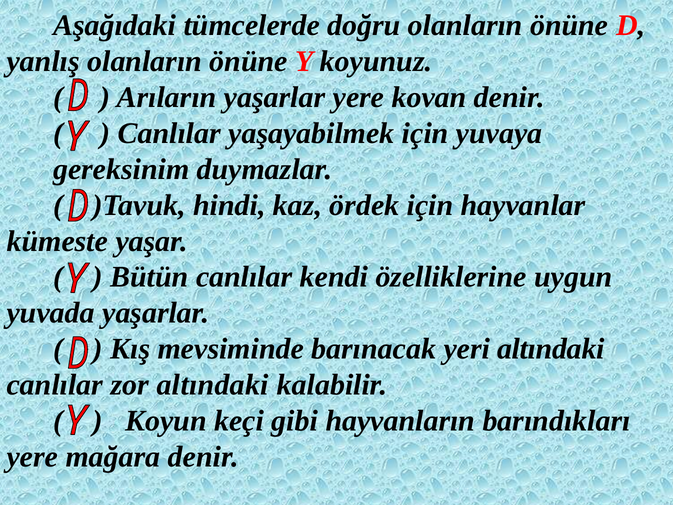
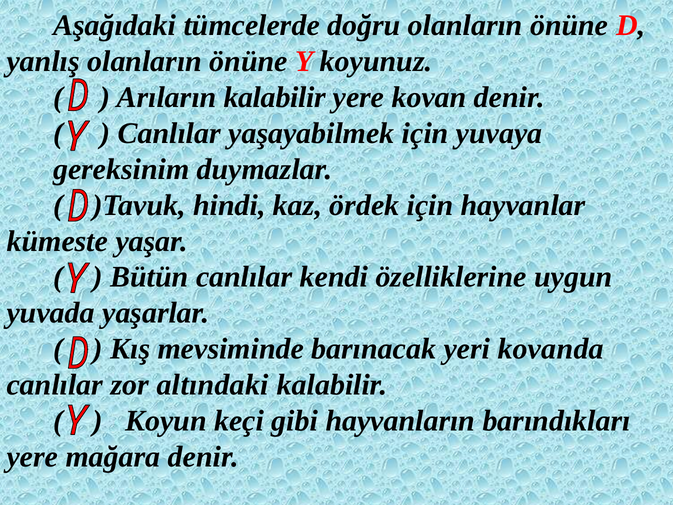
Arıların yaşarlar: yaşarlar -> kalabilir
yeri altındaki: altındaki -> kovanda
